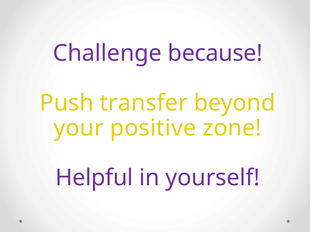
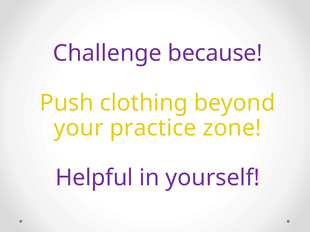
transfer: transfer -> clothing
positive: positive -> practice
